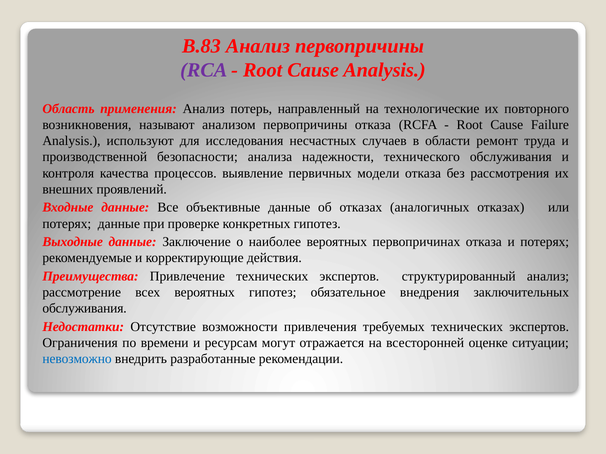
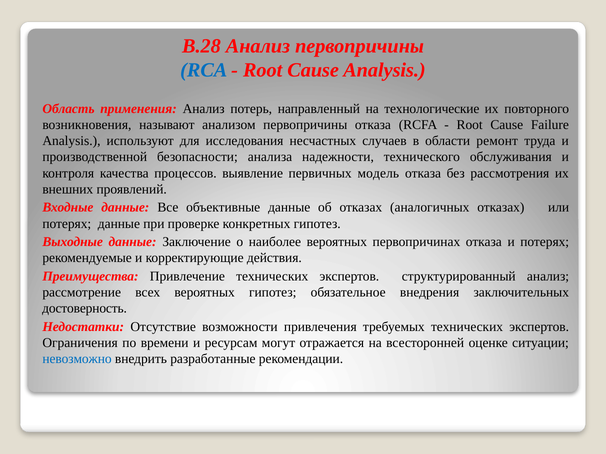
В.83: В.83 -> В.28
RCA colour: purple -> blue
модели: модели -> модель
обслуживания at (85, 309): обслуживания -> достоверность
